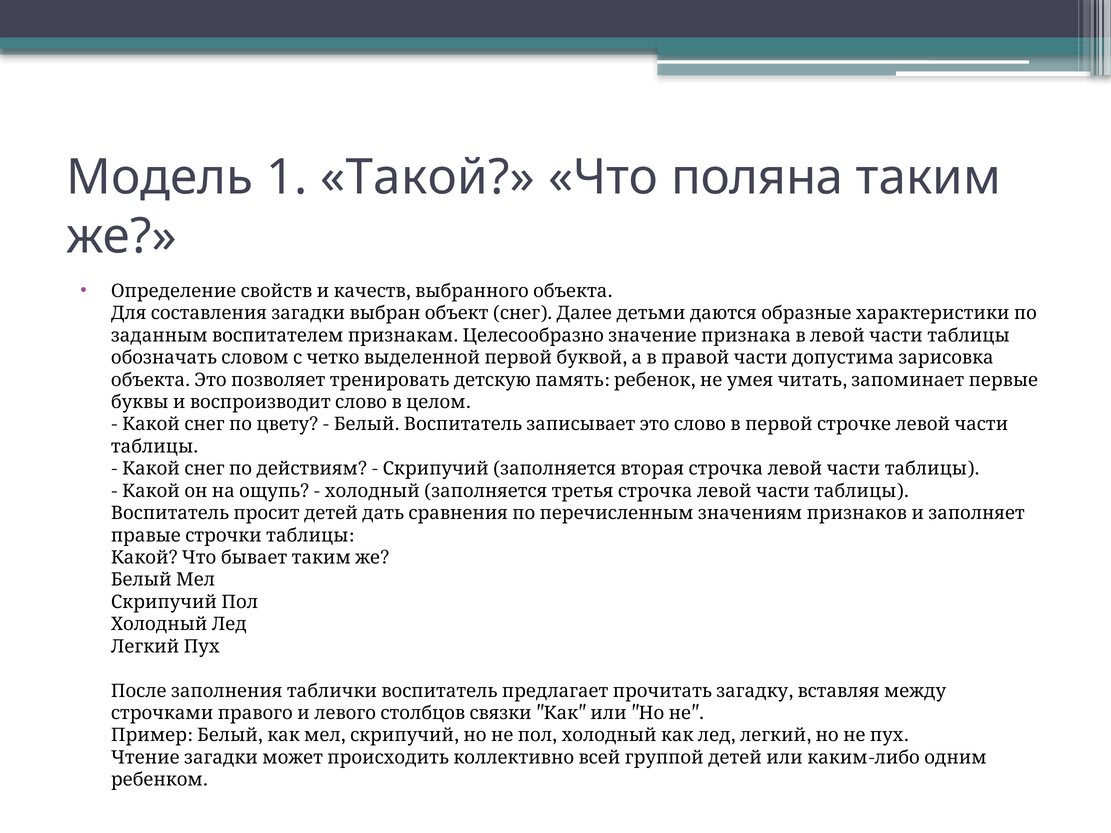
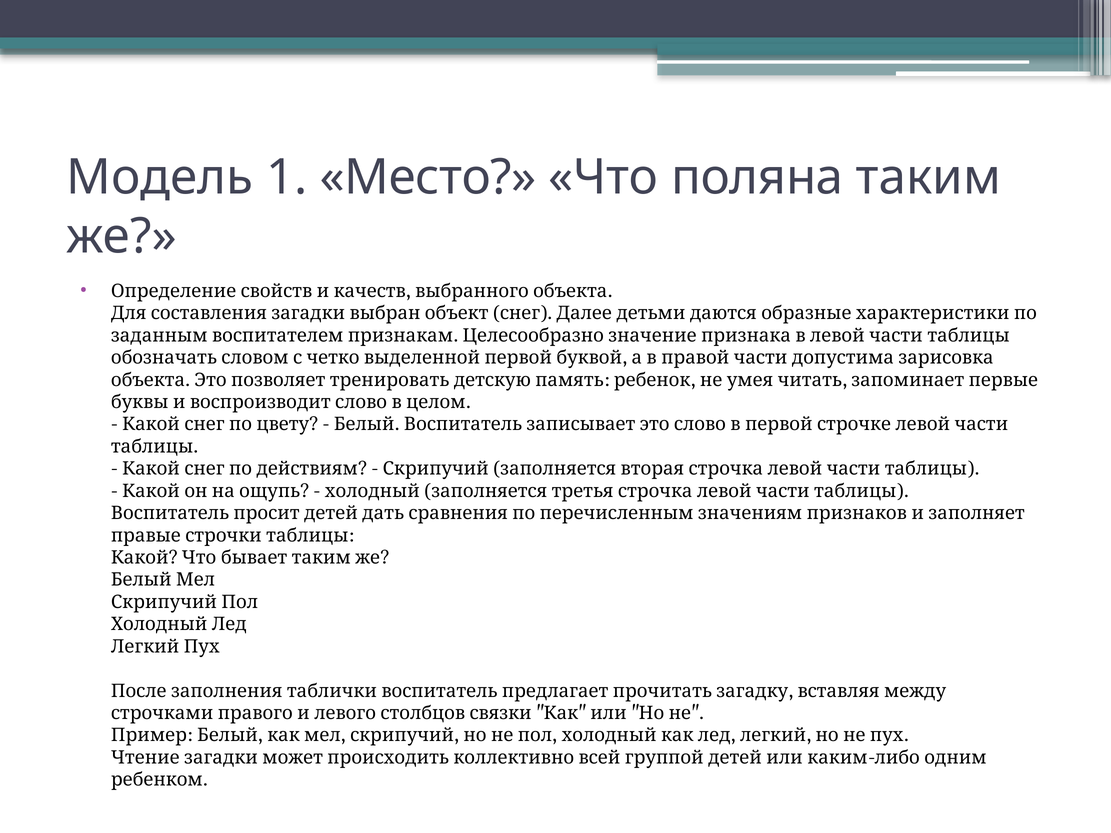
Такой: Такой -> Место
